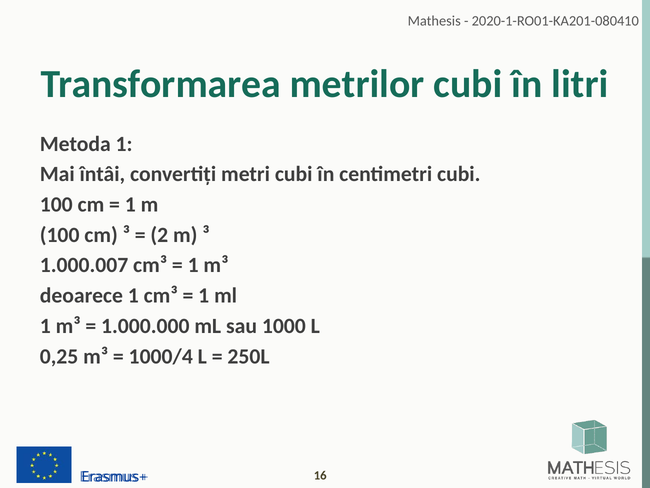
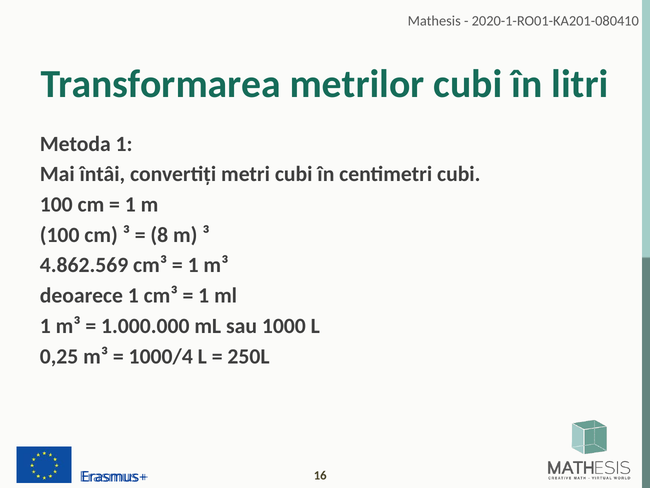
2: 2 -> 8
1.000.007: 1.000.007 -> 4.862.569
